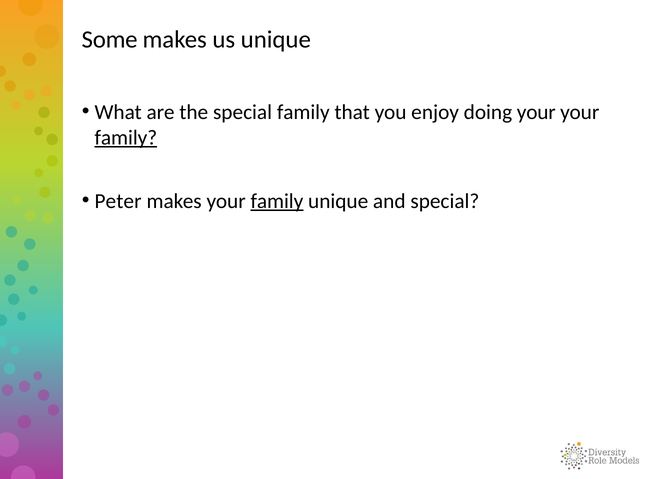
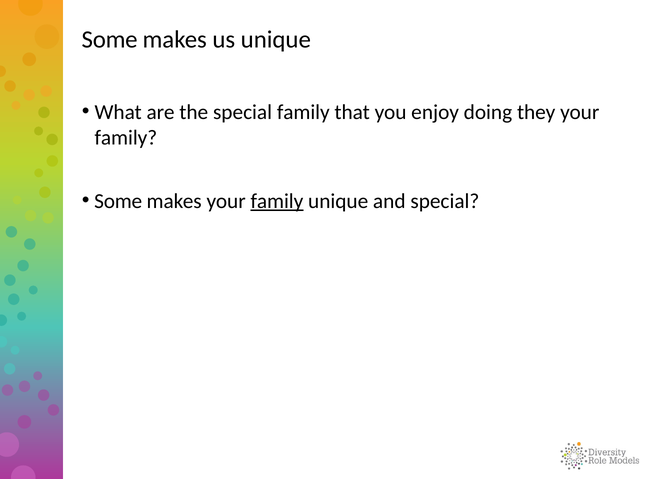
doing your: your -> they
family at (126, 138) underline: present -> none
Peter at (118, 201): Peter -> Some
